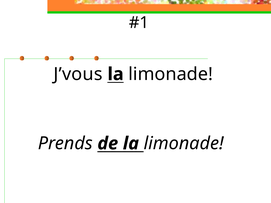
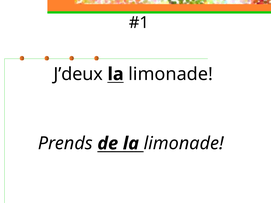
J’vous: J’vous -> J’deux
